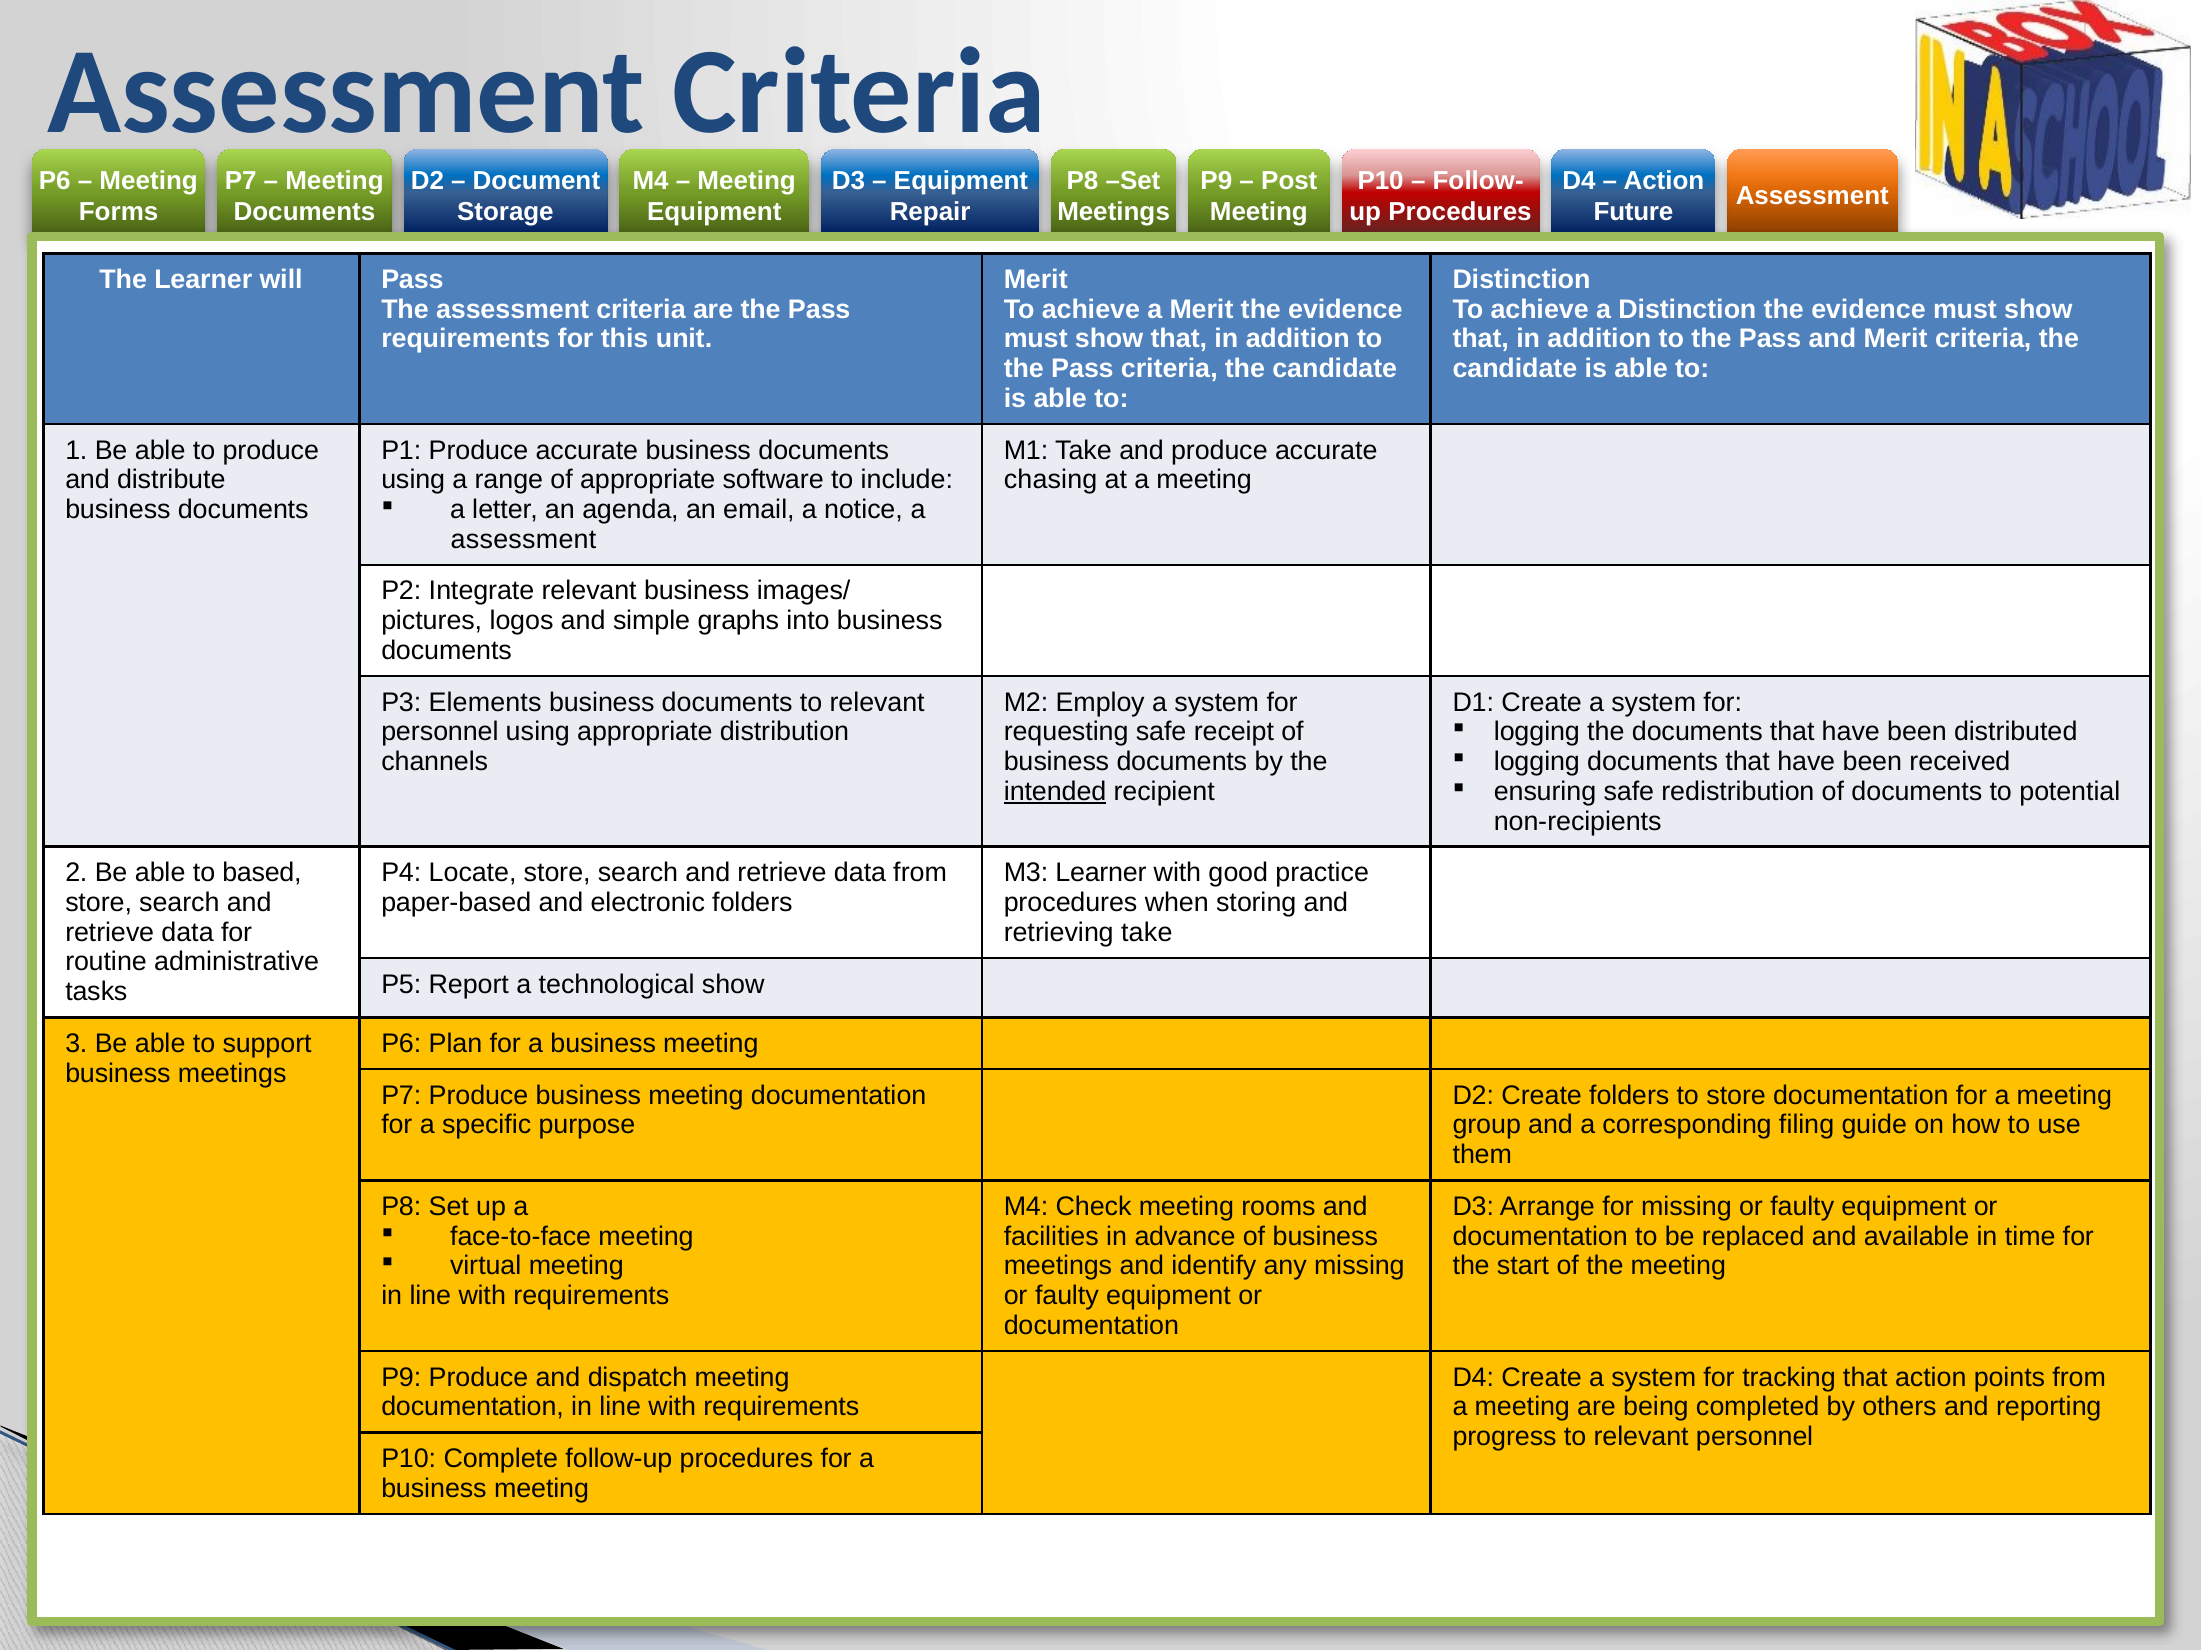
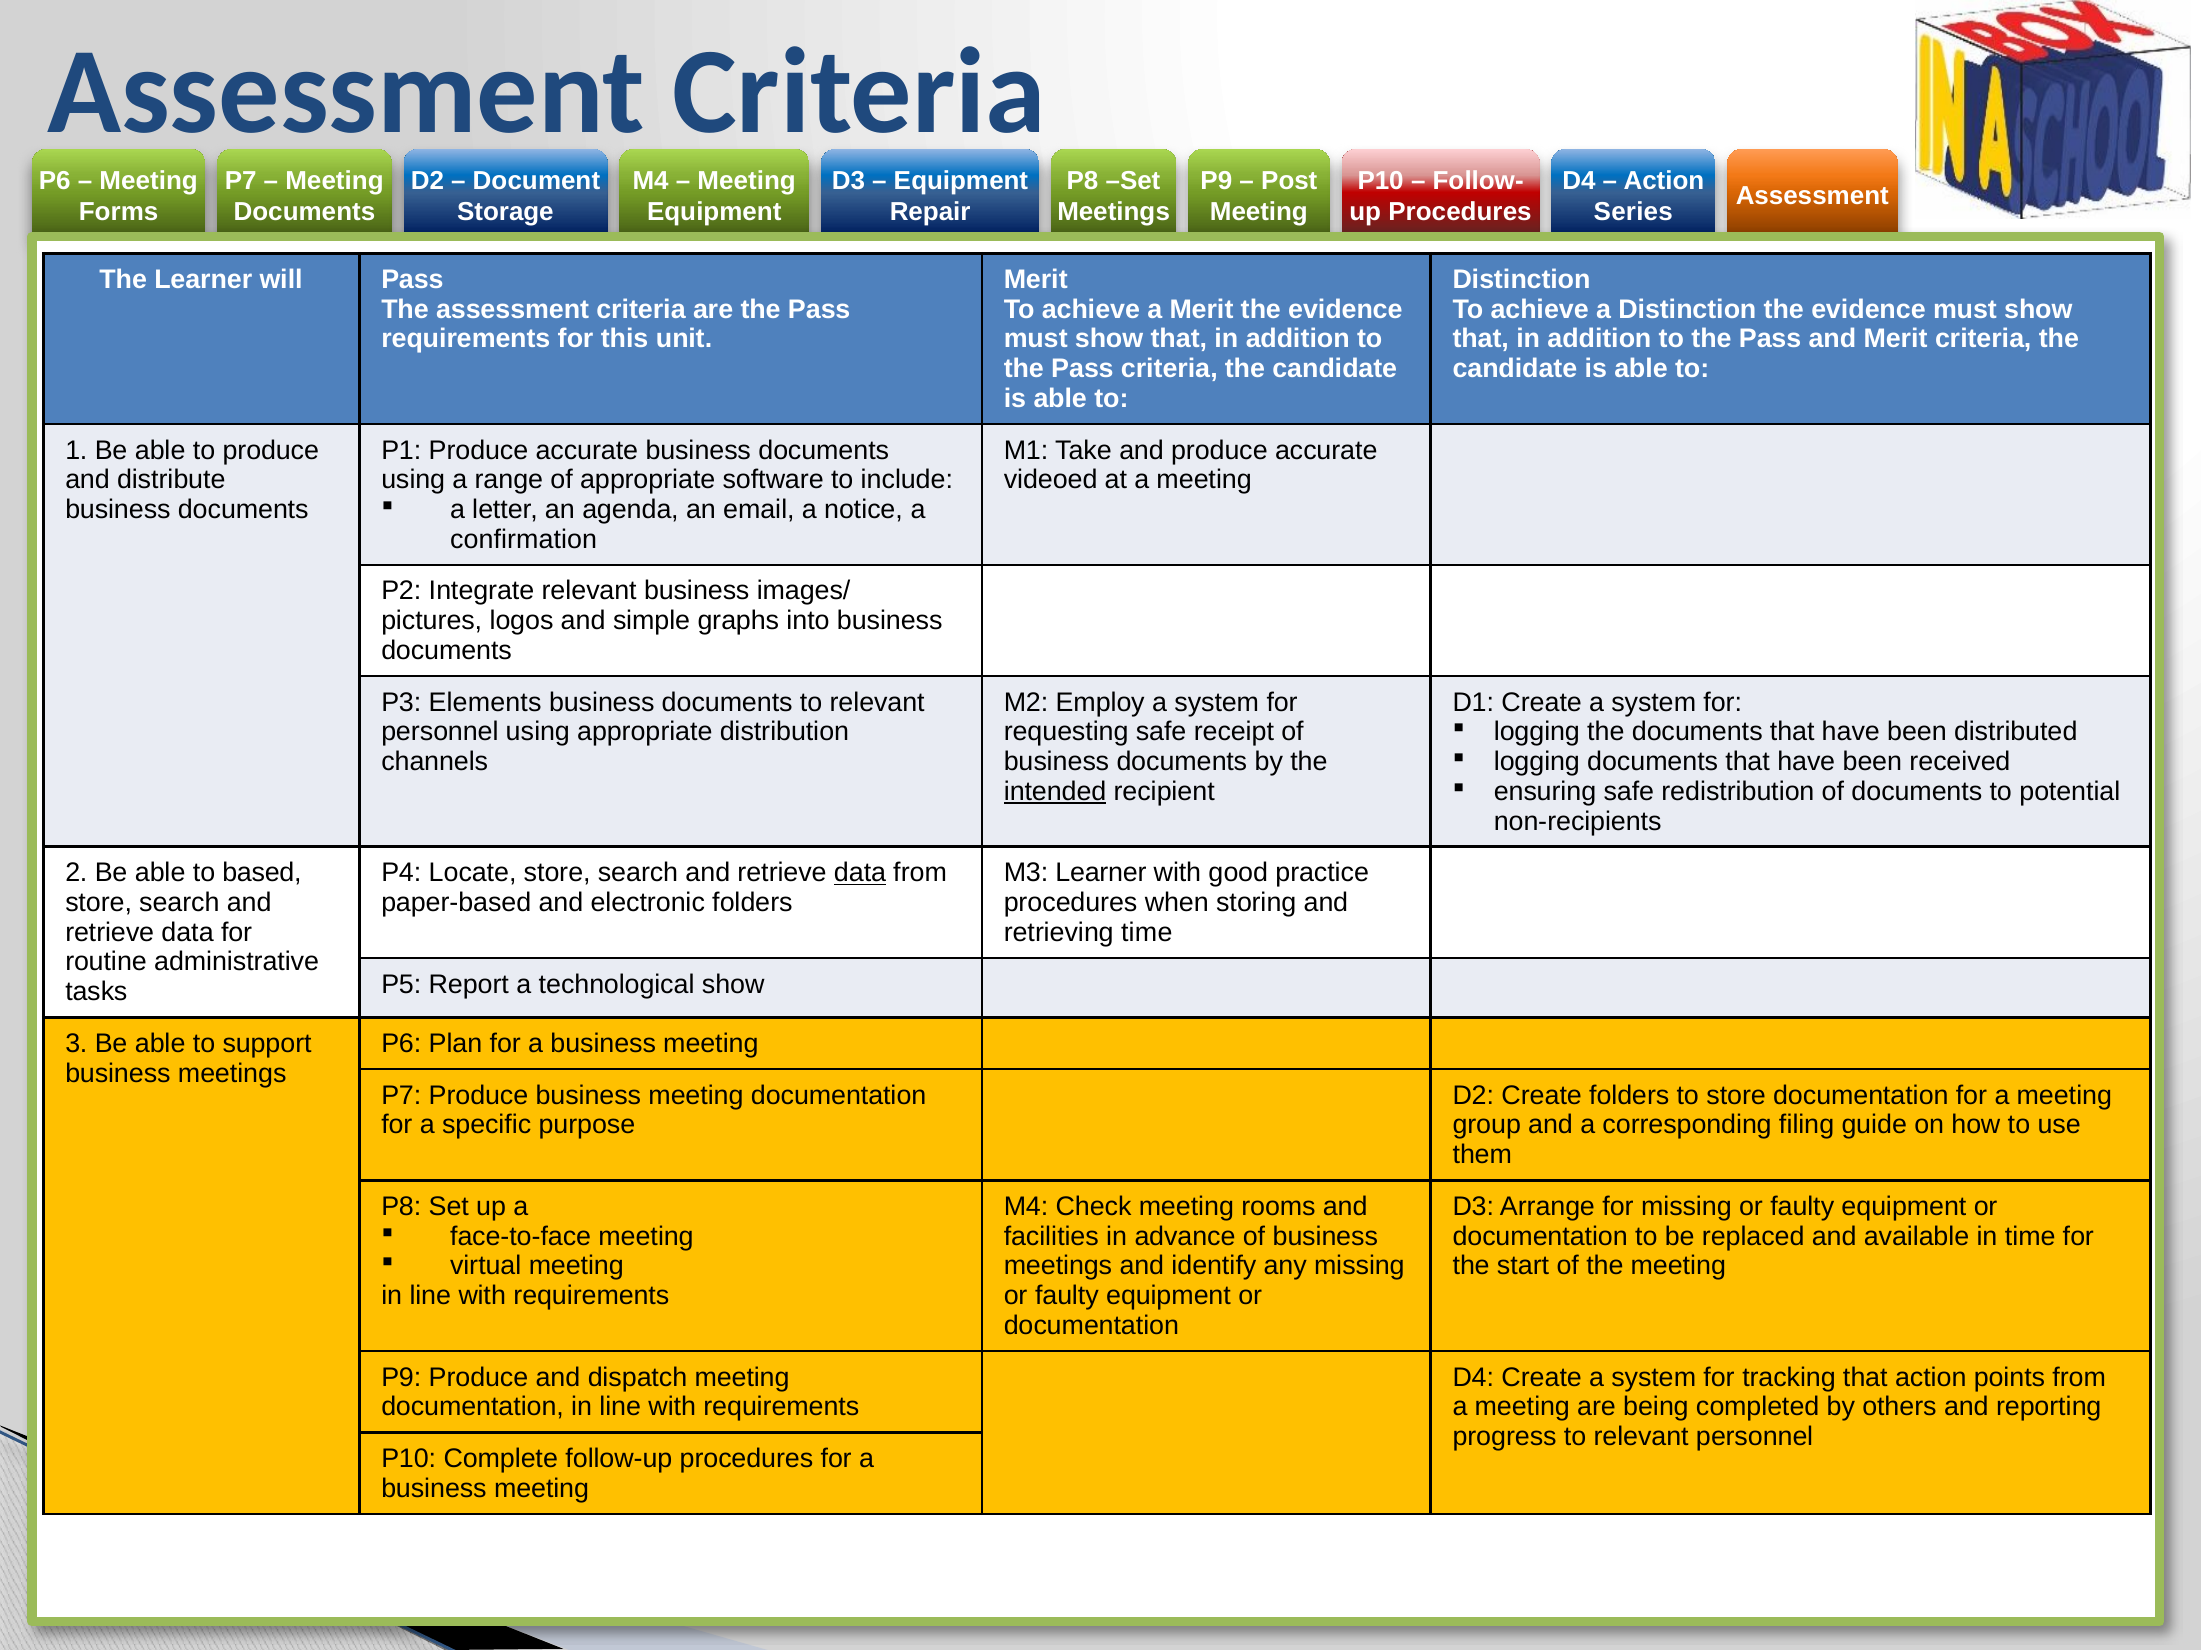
Future: Future -> Series
chasing: chasing -> videoed
assessment at (524, 540): assessment -> confirmation
data at (860, 873) underline: none -> present
retrieving take: take -> time
